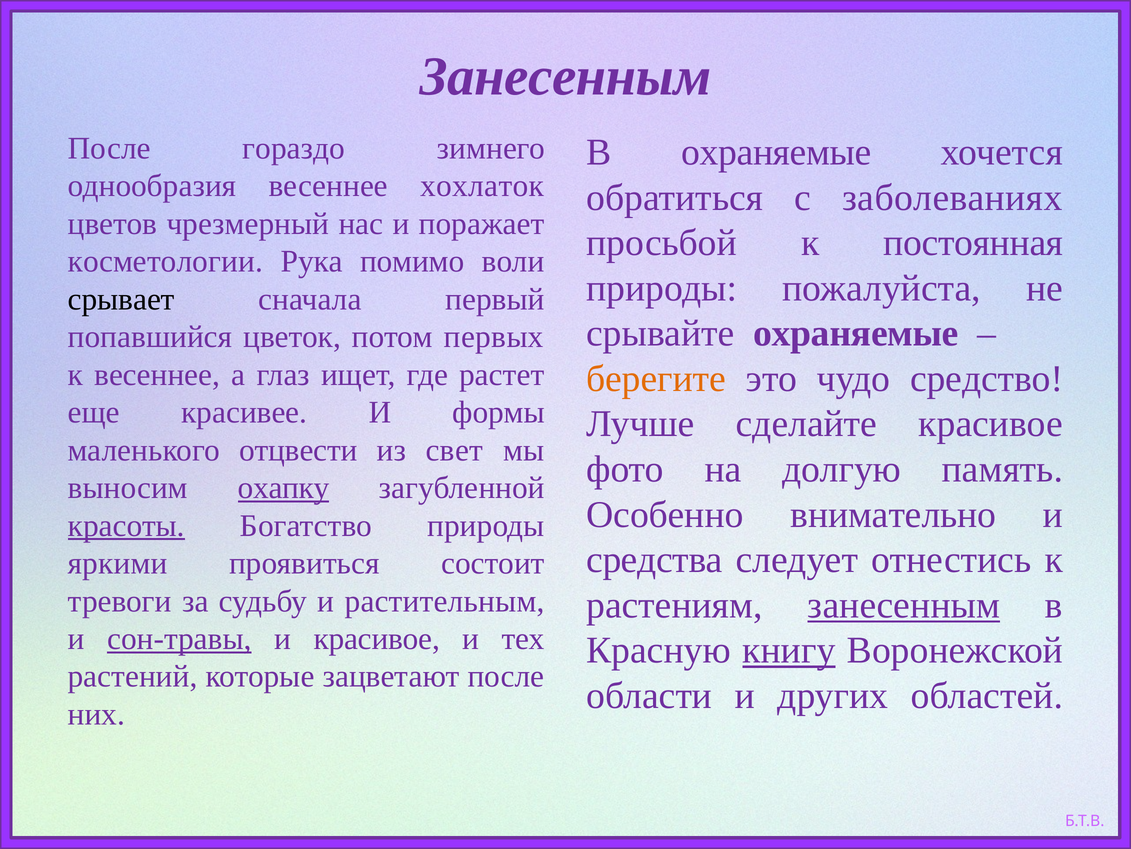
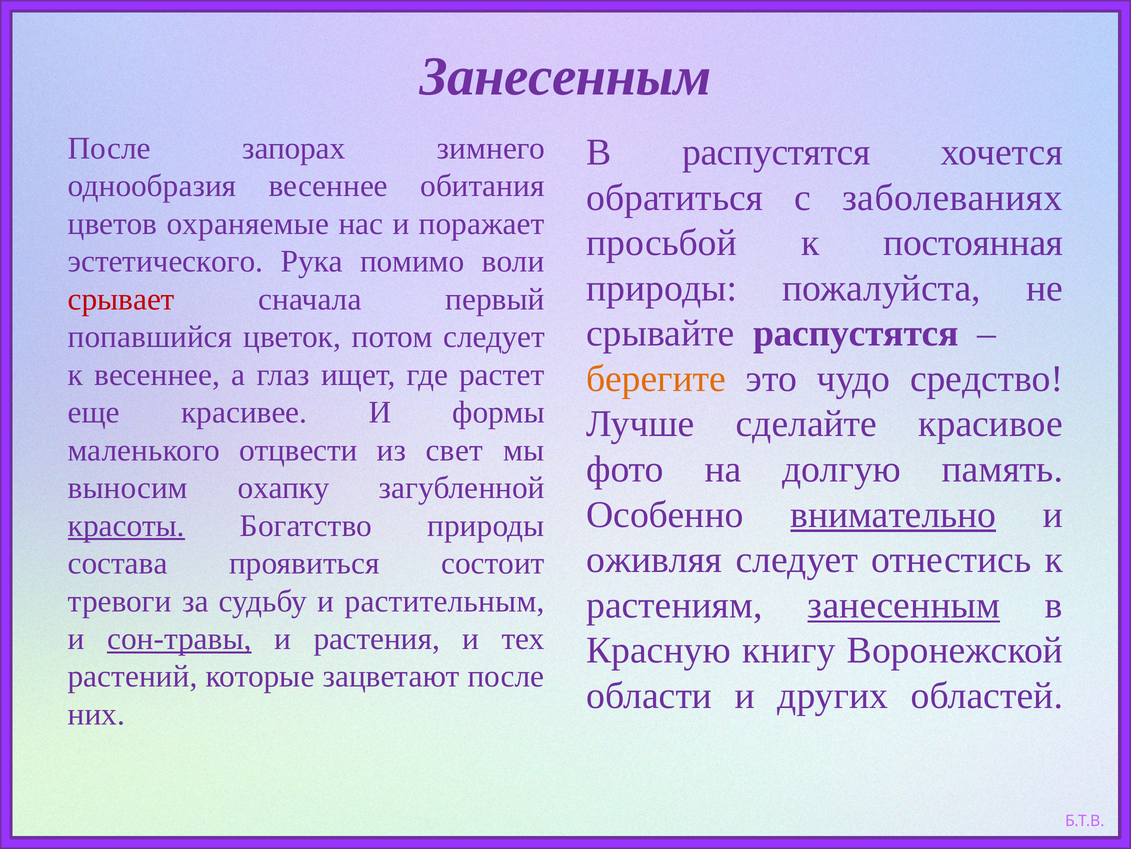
гораздо: гораздо -> запорах
В охраняемые: охраняемые -> распустятся
хохлаток: хохлаток -> обитания
чрезмерный: чрезмерный -> охраняемые
косметологии: косметологии -> эстетического
срывает colour: black -> red
срывайте охраняемые: охраняемые -> распустятся
потом первых: первых -> следует
охапку underline: present -> none
внимательно underline: none -> present
средства: средства -> оживляя
яркими: яркими -> состава
и красивое: красивое -> растения
книгу underline: present -> none
